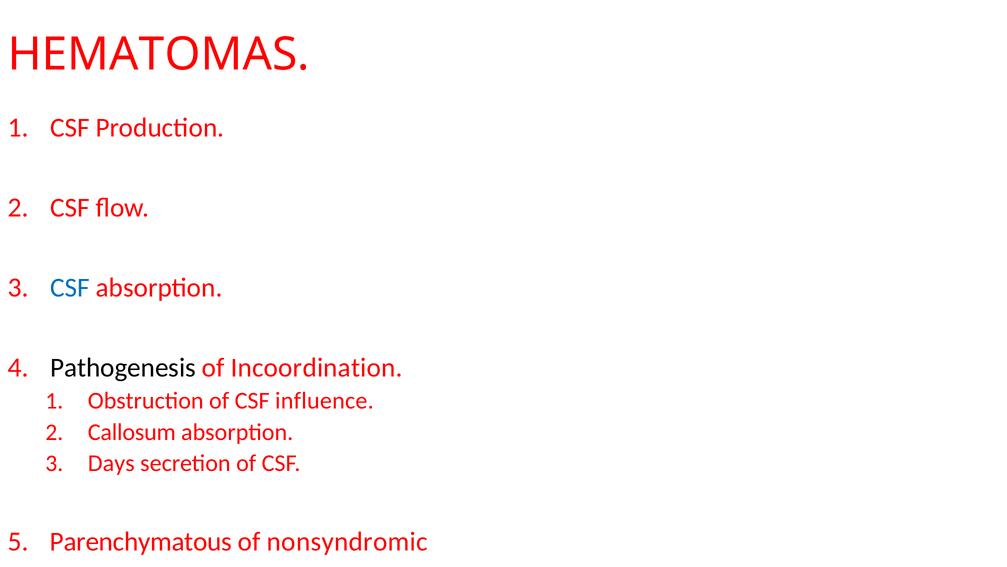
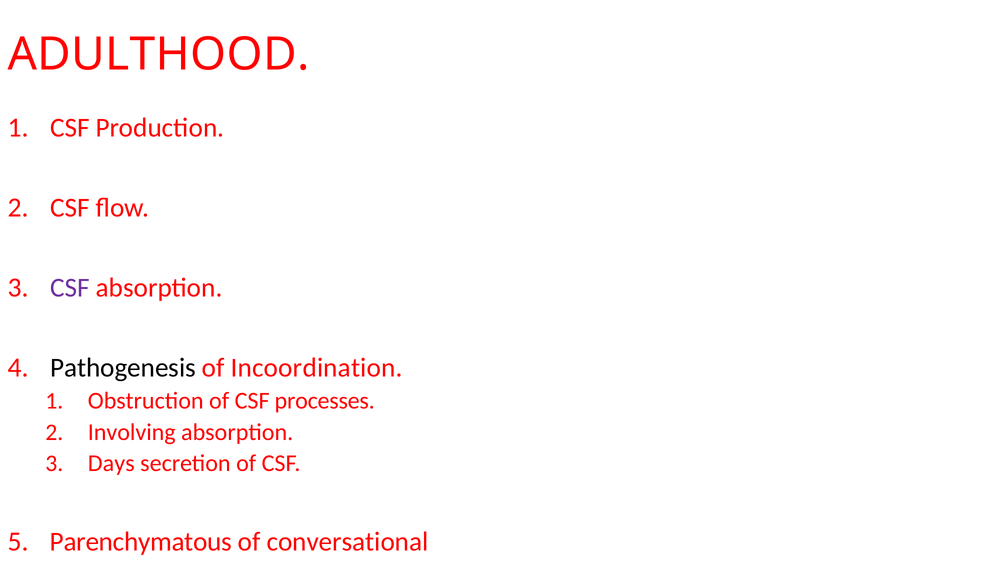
HEMATOMAS: HEMATOMAS -> ADULTHOOD
CSF at (70, 288) colour: blue -> purple
influence: influence -> processes
Callosum: Callosum -> Involving
nonsyndromic: nonsyndromic -> conversational
